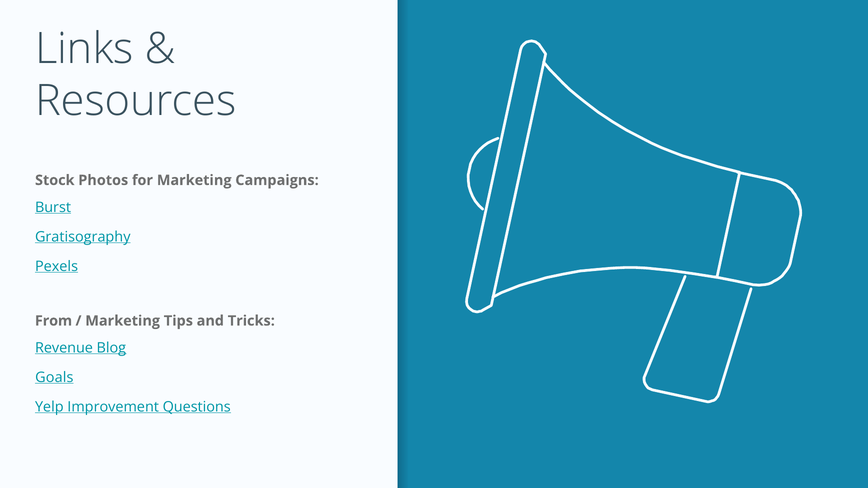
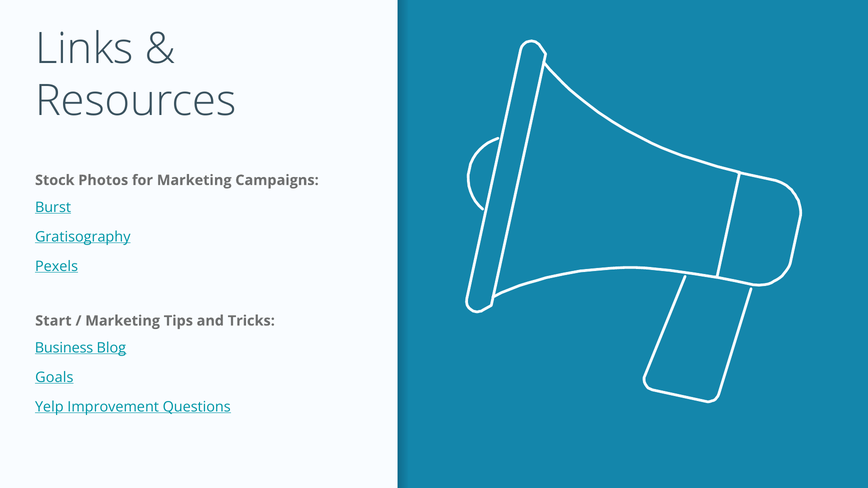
From: From -> Start
Revenue: Revenue -> Business
